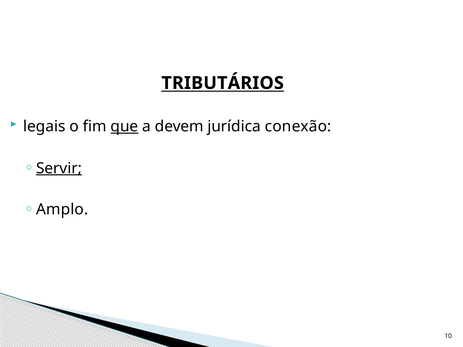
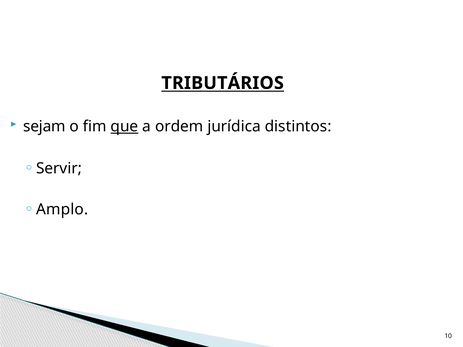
legais: legais -> sejam
devem: devem -> ordem
conexão: conexão -> distintos
Servir underline: present -> none
